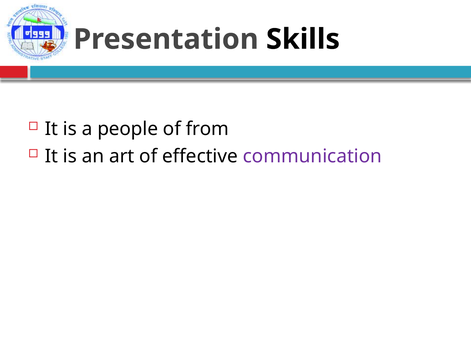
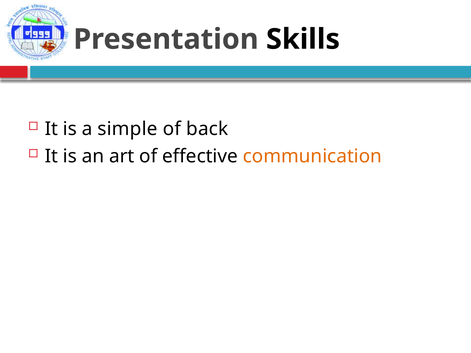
people: people -> simple
from: from -> back
communication colour: purple -> orange
